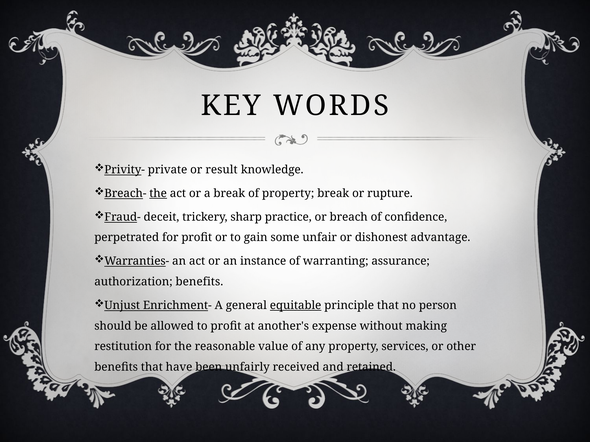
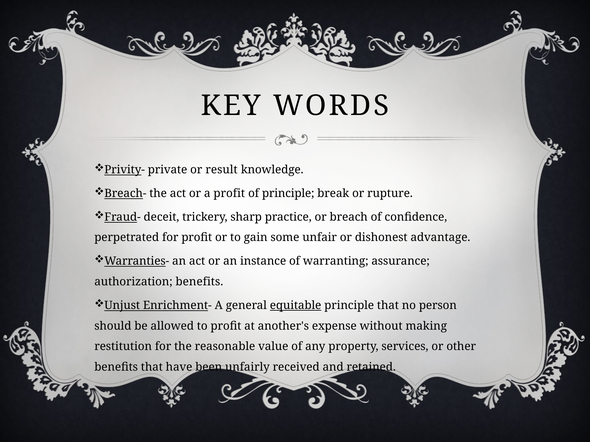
the at (158, 194) underline: present -> none
a break: break -> profit
of property: property -> principle
